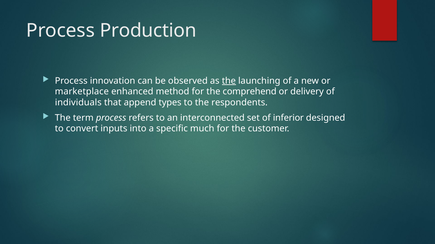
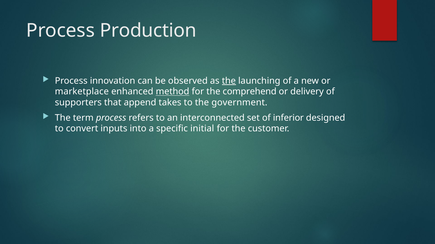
method underline: none -> present
individuals: individuals -> supporters
types: types -> takes
respondents: respondents -> government
much: much -> initial
